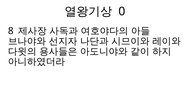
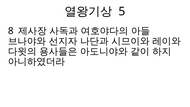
0: 0 -> 5
